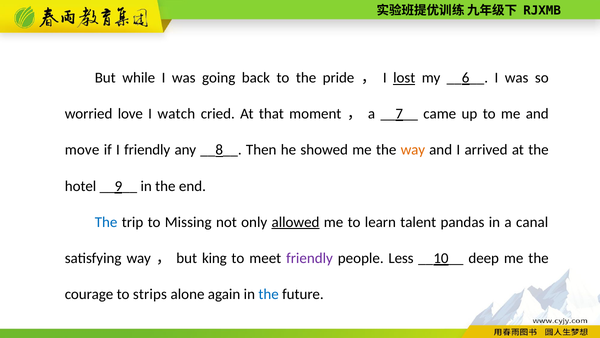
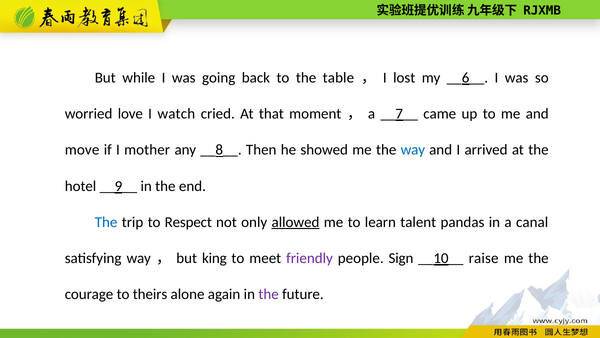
pride: pride -> table
lost underline: present -> none
I friendly: friendly -> mother
way at (413, 150) colour: orange -> blue
Missing: Missing -> Respect
Less: Less -> Sign
deep: deep -> raise
strips: strips -> theirs
the at (269, 294) colour: blue -> purple
